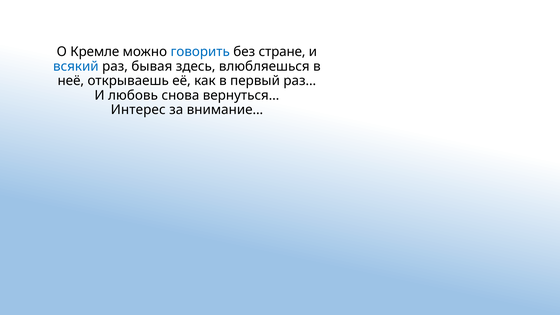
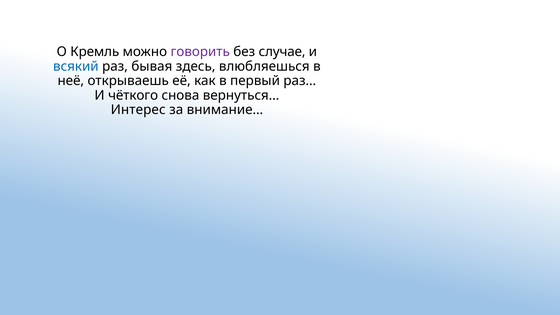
Кремле: Кремле -> Кремль
говорить colour: blue -> purple
стране: стране -> случае
любовь: любовь -> чёткого
